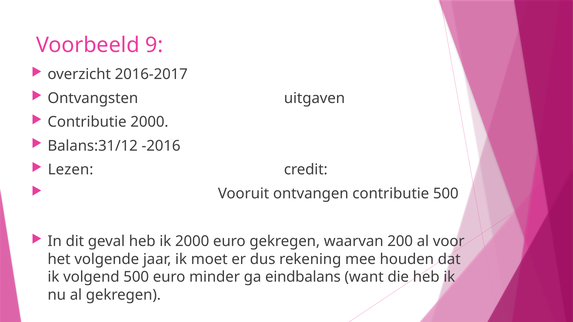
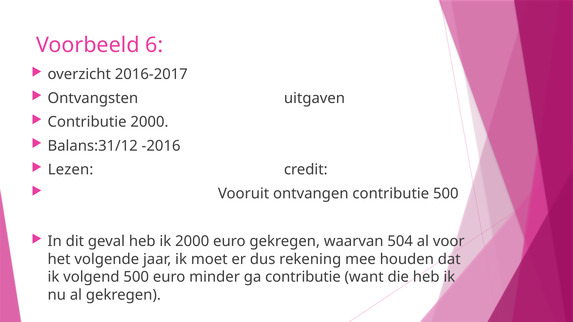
9: 9 -> 6
200: 200 -> 504
ga eindbalans: eindbalans -> contributie
